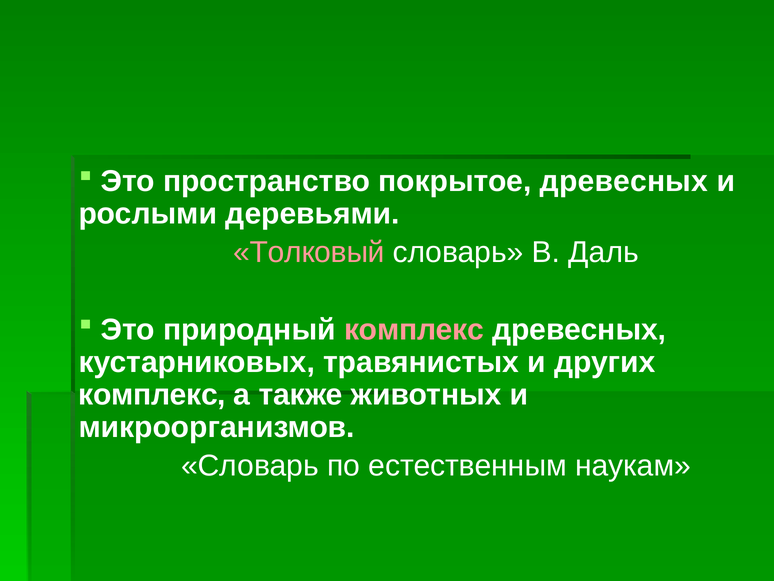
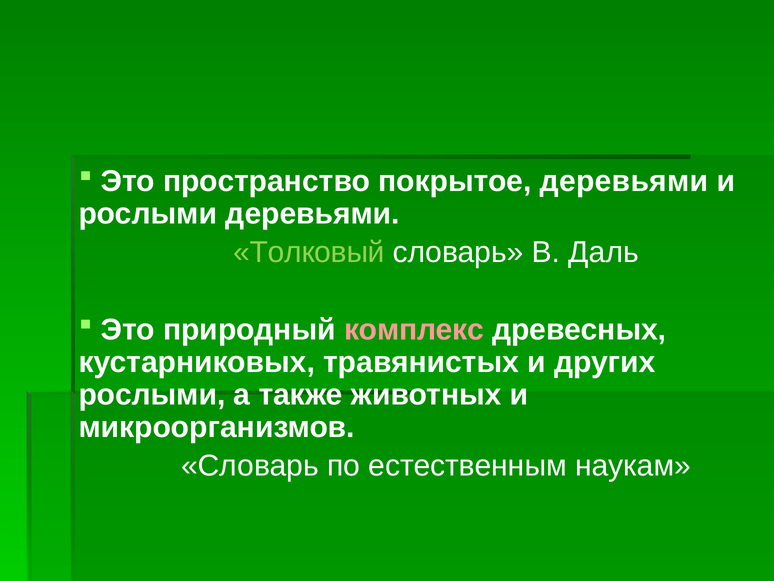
покрытое древесных: древесных -> деревьями
Толковый colour: pink -> light green
комплекс at (152, 394): комплекс -> рослыми
